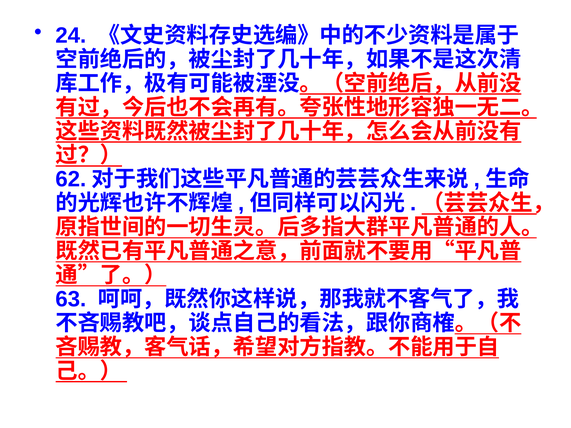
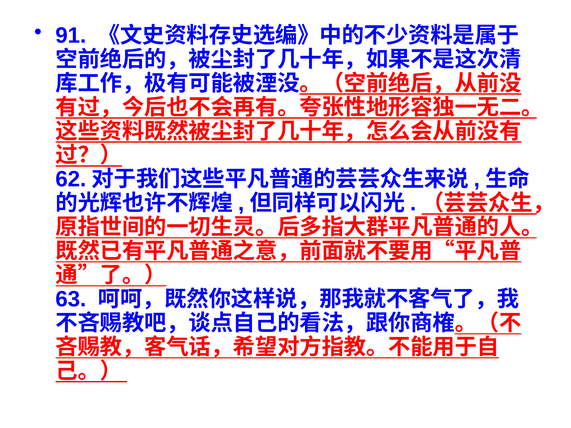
24: 24 -> 91
